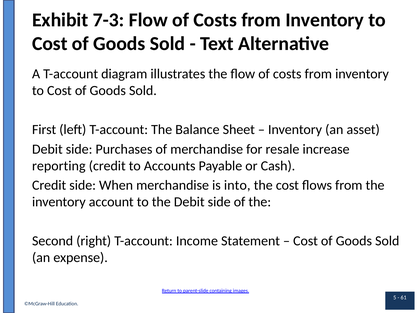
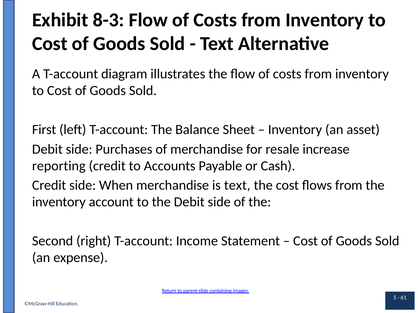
7-3: 7-3 -> 8-3
is into: into -> text
